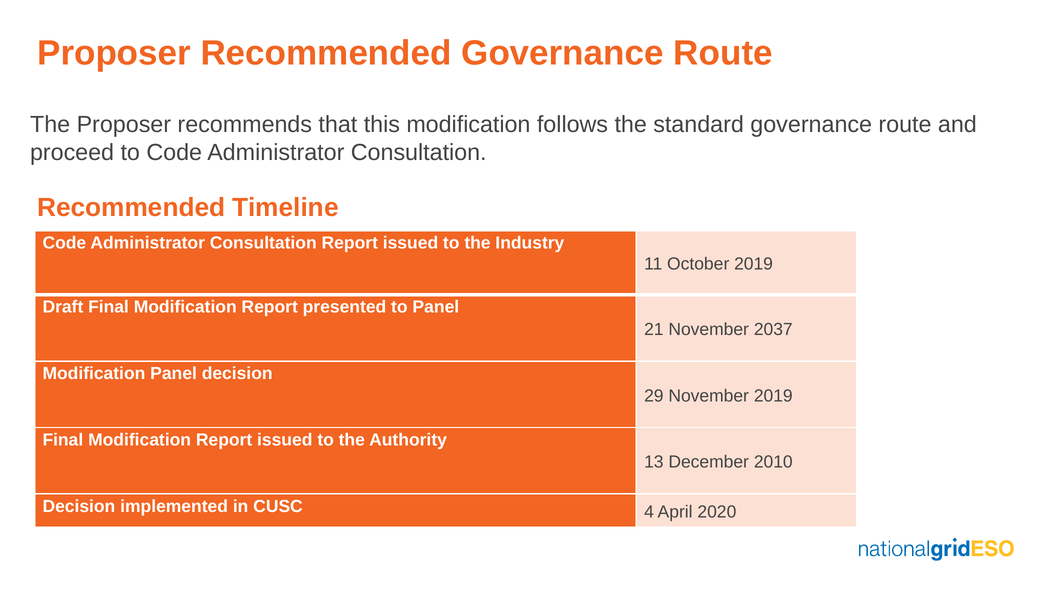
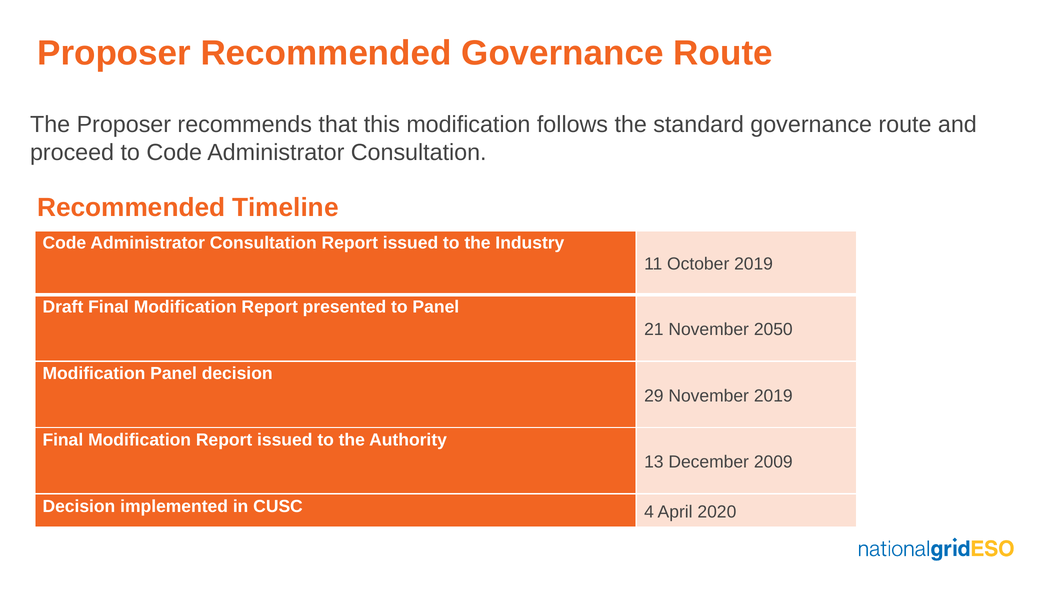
2037: 2037 -> 2050
2010: 2010 -> 2009
